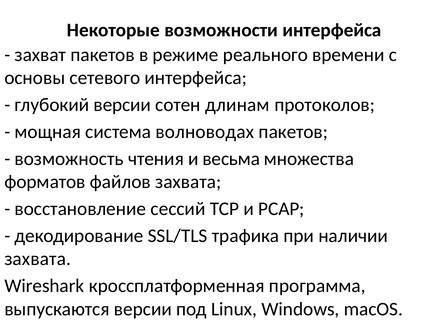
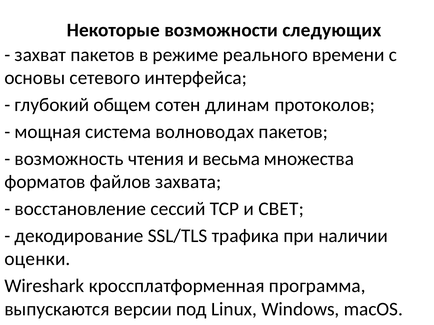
возможности интерфейса: интерфейса -> следующих
глубокий версии: версии -> общем
PCAP: PCAP -> СВЕТ
захвата at (38, 259): захвата -> оценки
